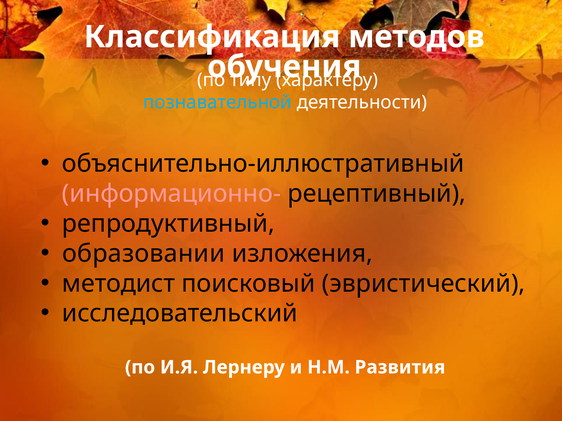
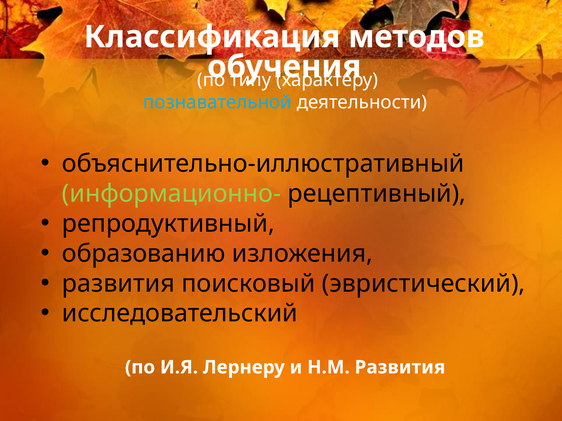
информационно- colour: pink -> light green
образовании: образовании -> образованию
методист at (119, 284): методист -> развития
